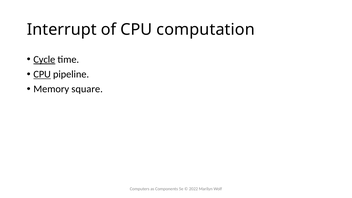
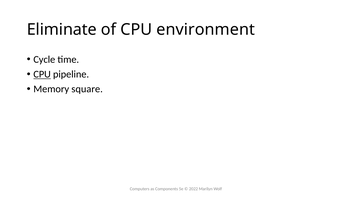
Interrupt: Interrupt -> Eliminate
computation: computation -> environment
Cycle underline: present -> none
